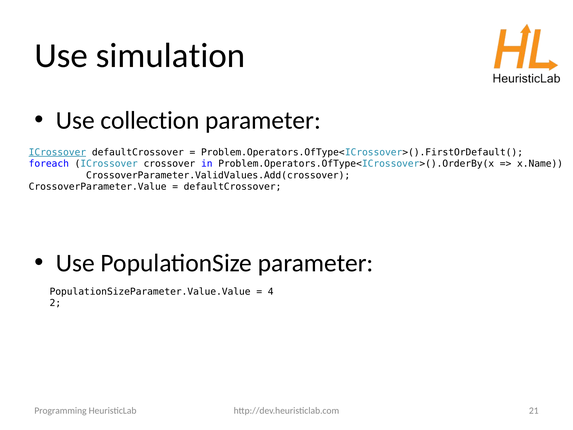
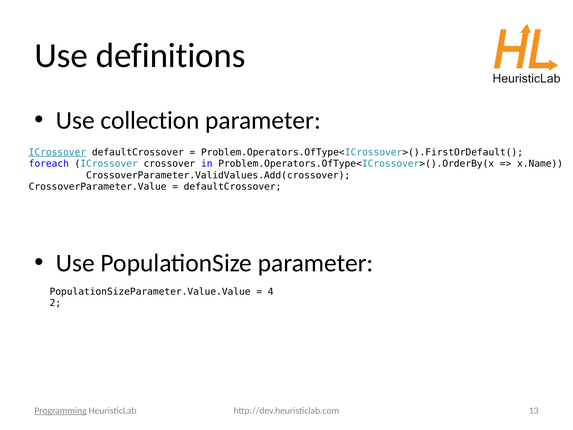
simulation: simulation -> definitions
21: 21 -> 13
Programming underline: none -> present
